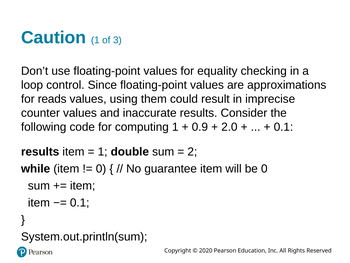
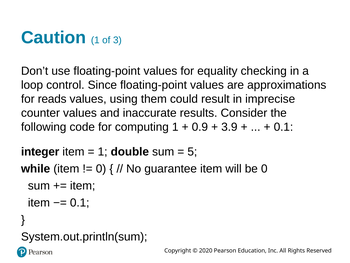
2.0: 2.0 -> 3.9
results at (40, 152): results -> integer
2: 2 -> 5
